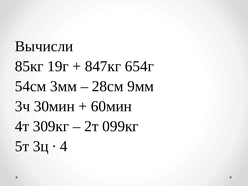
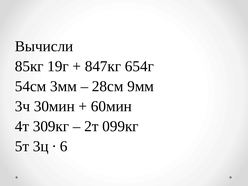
4: 4 -> 6
